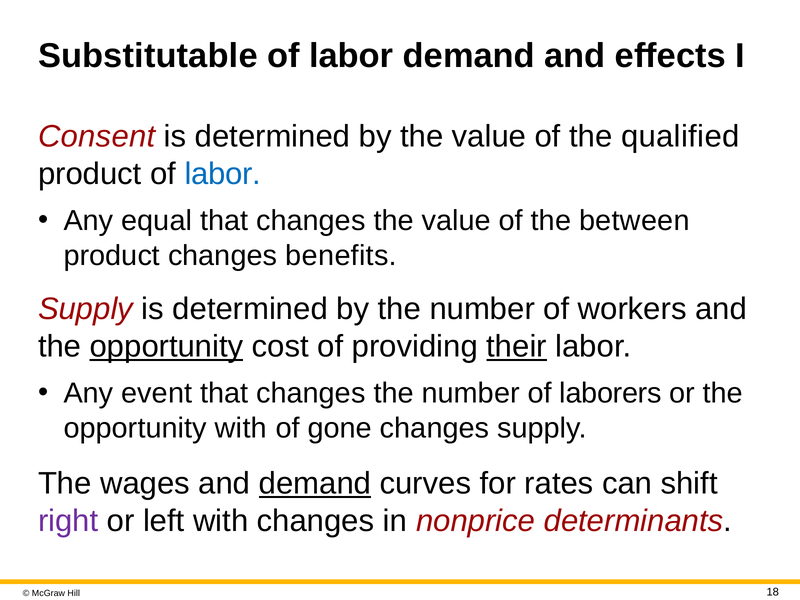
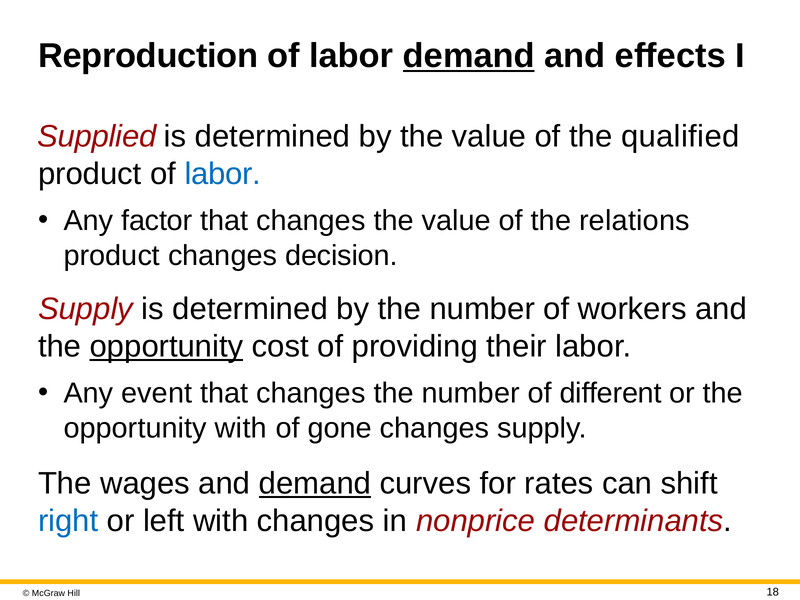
Substitutable: Substitutable -> Reproduction
demand at (469, 56) underline: none -> present
Consent: Consent -> Supplied
equal: equal -> factor
between: between -> relations
benefits: benefits -> decision
their underline: present -> none
laborers: laborers -> different
right colour: purple -> blue
